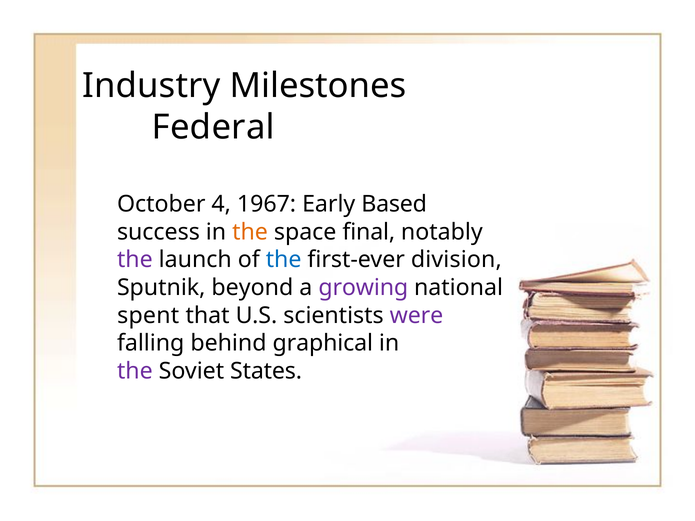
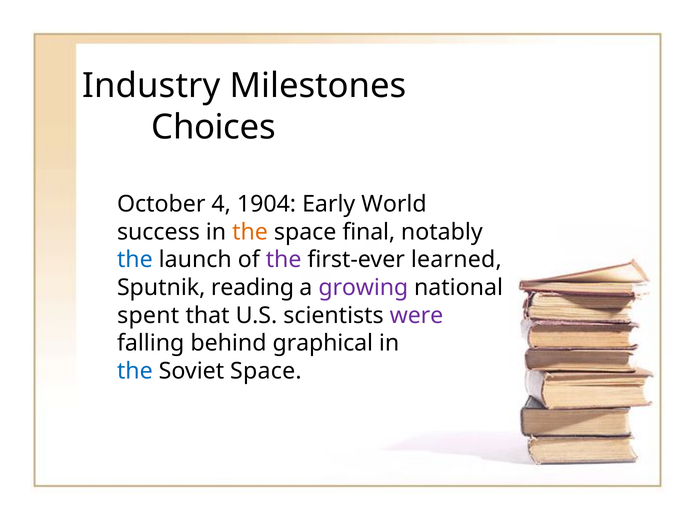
Federal: Federal -> Choices
1967: 1967 -> 1904
Based: Based -> World
the at (135, 260) colour: purple -> blue
the at (284, 260) colour: blue -> purple
division: division -> learned
beyond: beyond -> reading
the at (135, 371) colour: purple -> blue
Soviet States: States -> Space
